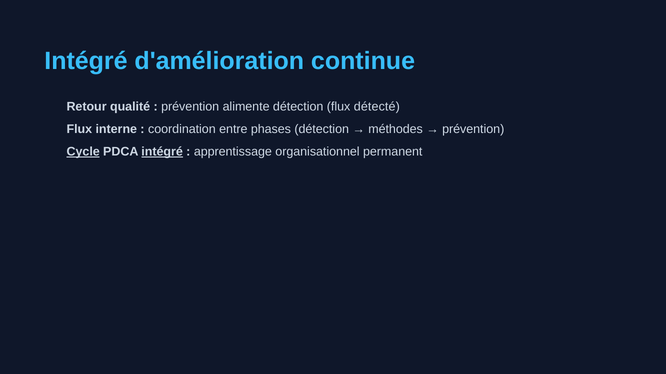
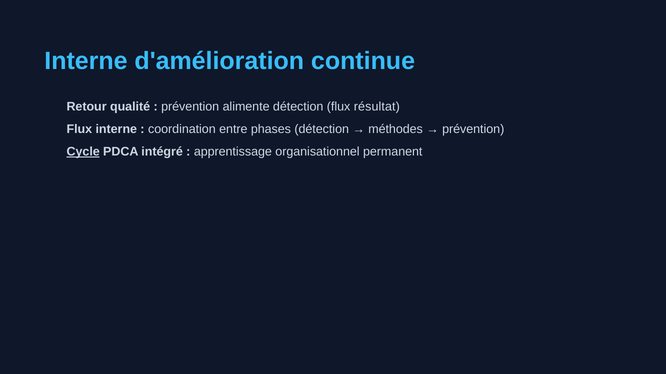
Intégré at (86, 61): Intégré -> Interne
détecté: détecté -> résultat
intégré at (162, 152) underline: present -> none
